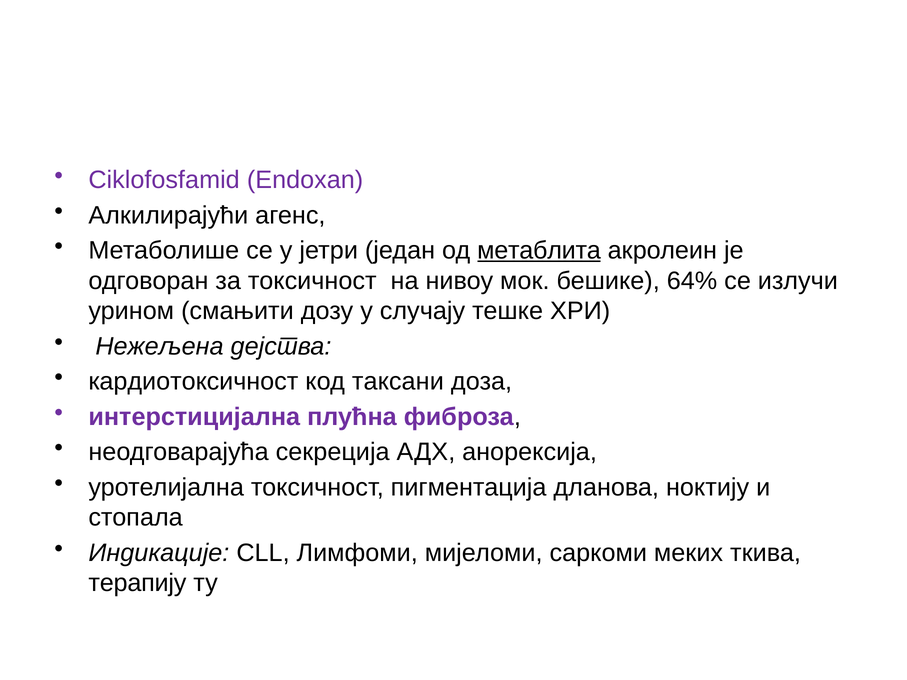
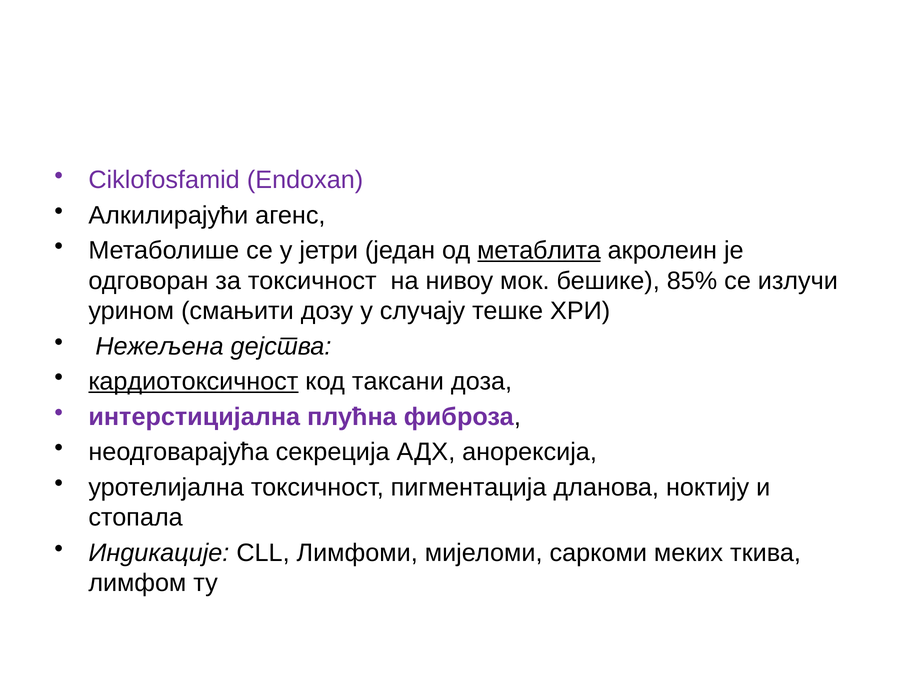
64%: 64% -> 85%
кардиотоксичност underline: none -> present
терапију: терапију -> лимфом
